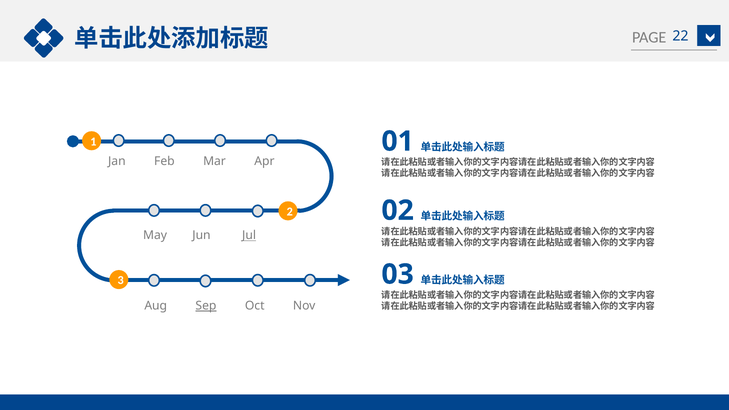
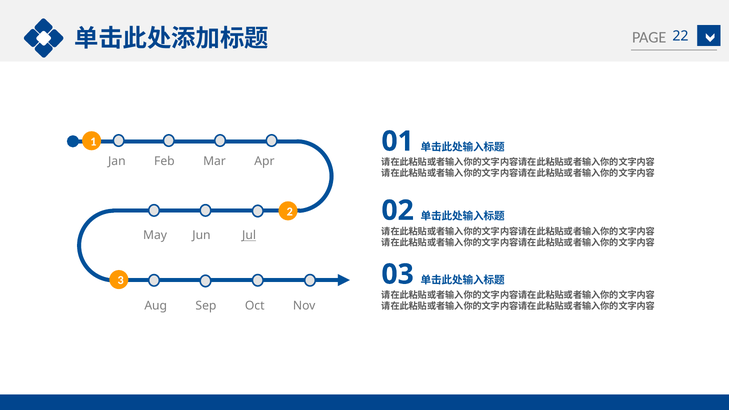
Sep underline: present -> none
